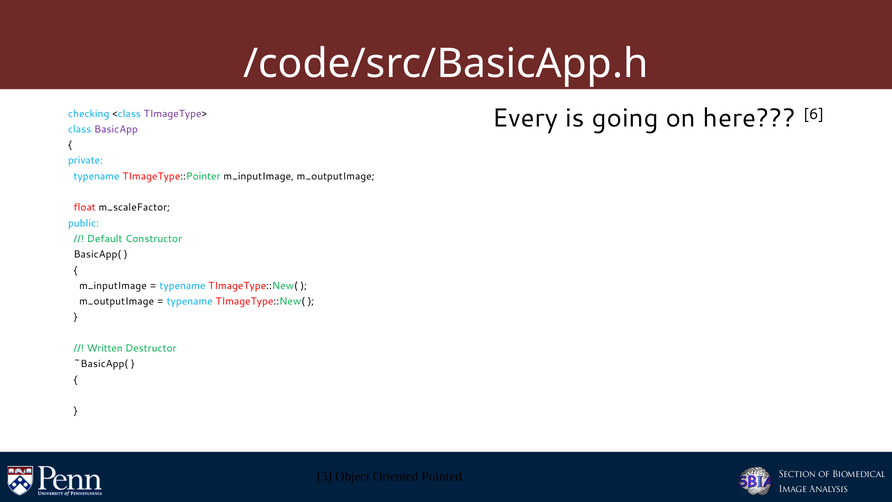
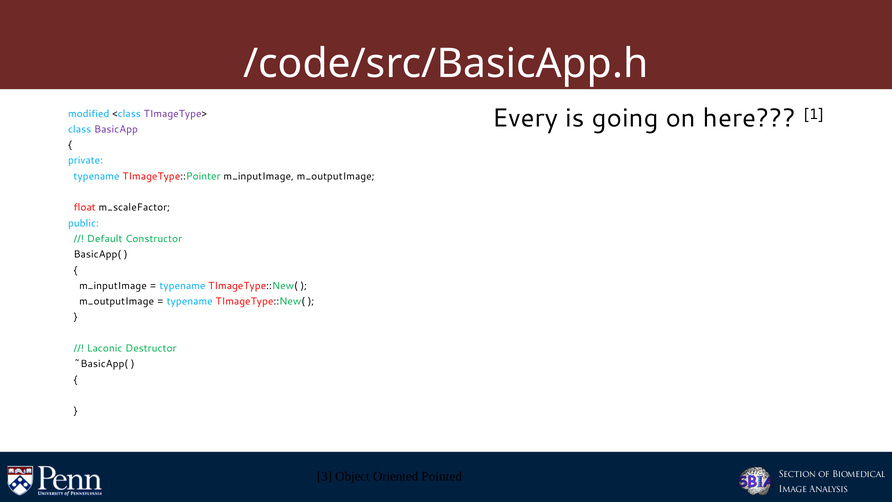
6: 6 -> 1
checking: checking -> modified
Written: Written -> Laconic
